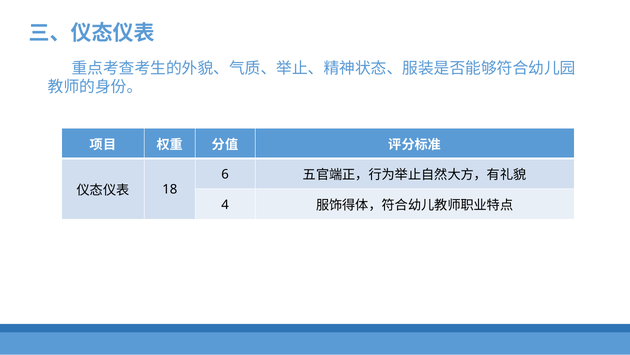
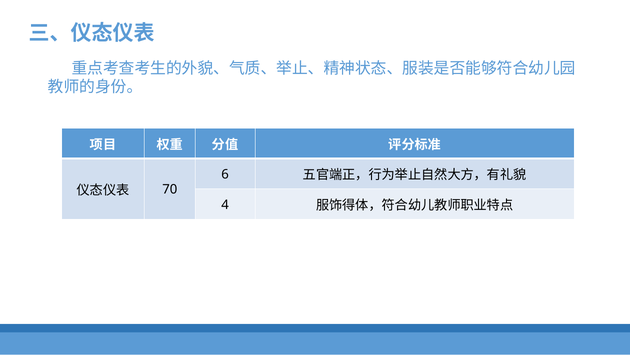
18: 18 -> 70
